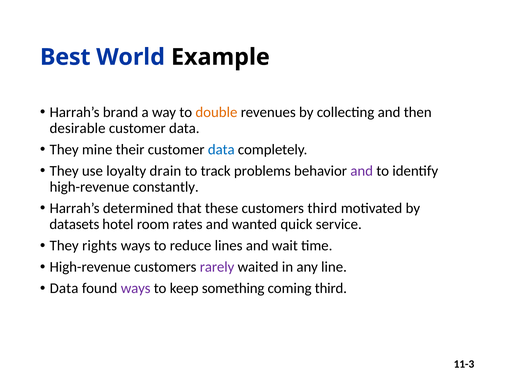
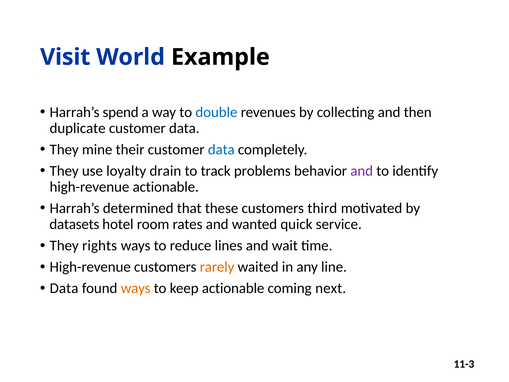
Best: Best -> Visit
brand: brand -> spend
double colour: orange -> blue
desirable: desirable -> duplicate
high-revenue constantly: constantly -> actionable
rarely colour: purple -> orange
ways at (136, 288) colour: purple -> orange
keep something: something -> actionable
coming third: third -> next
